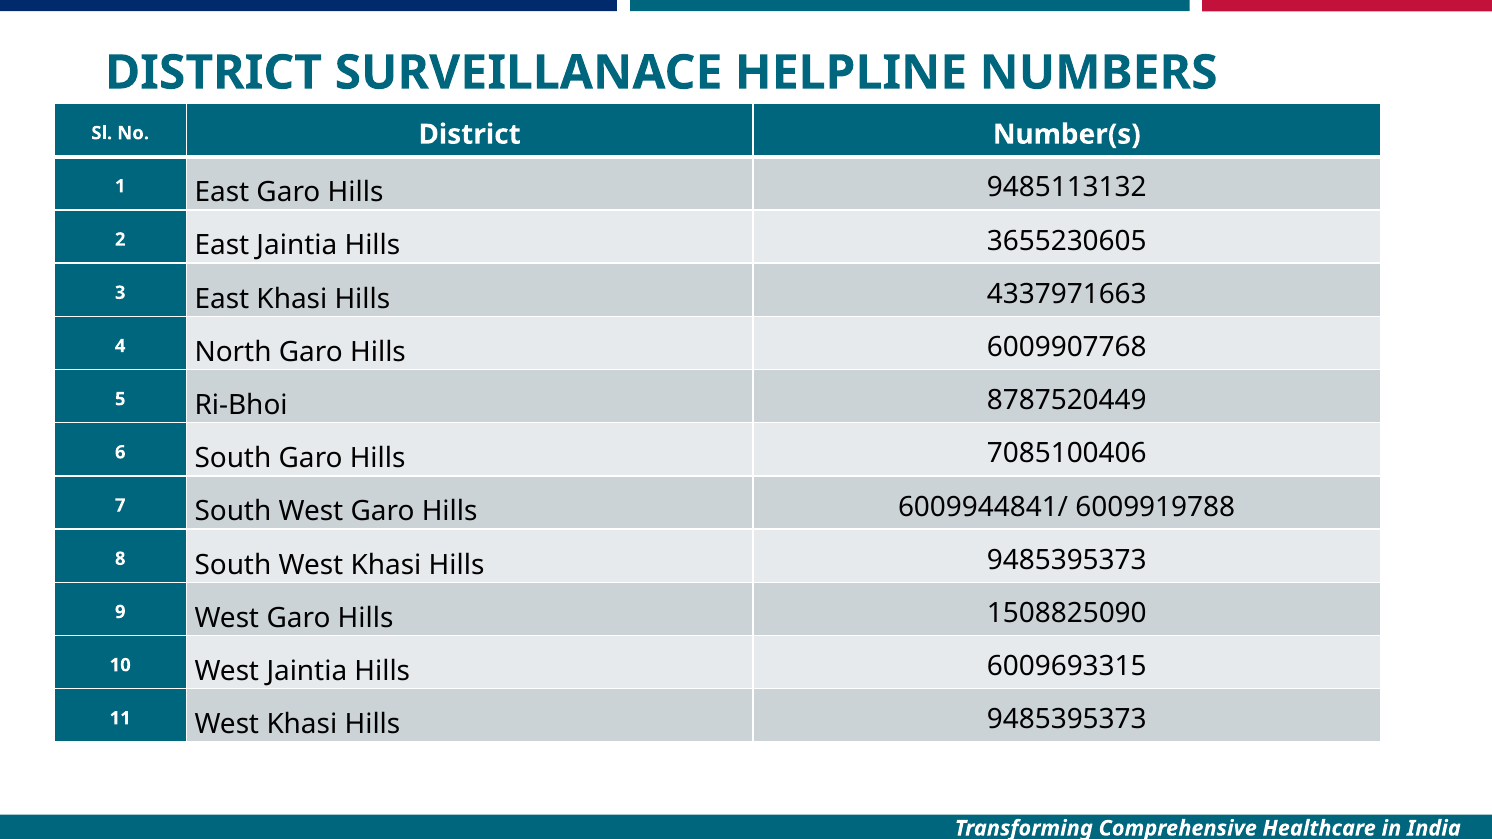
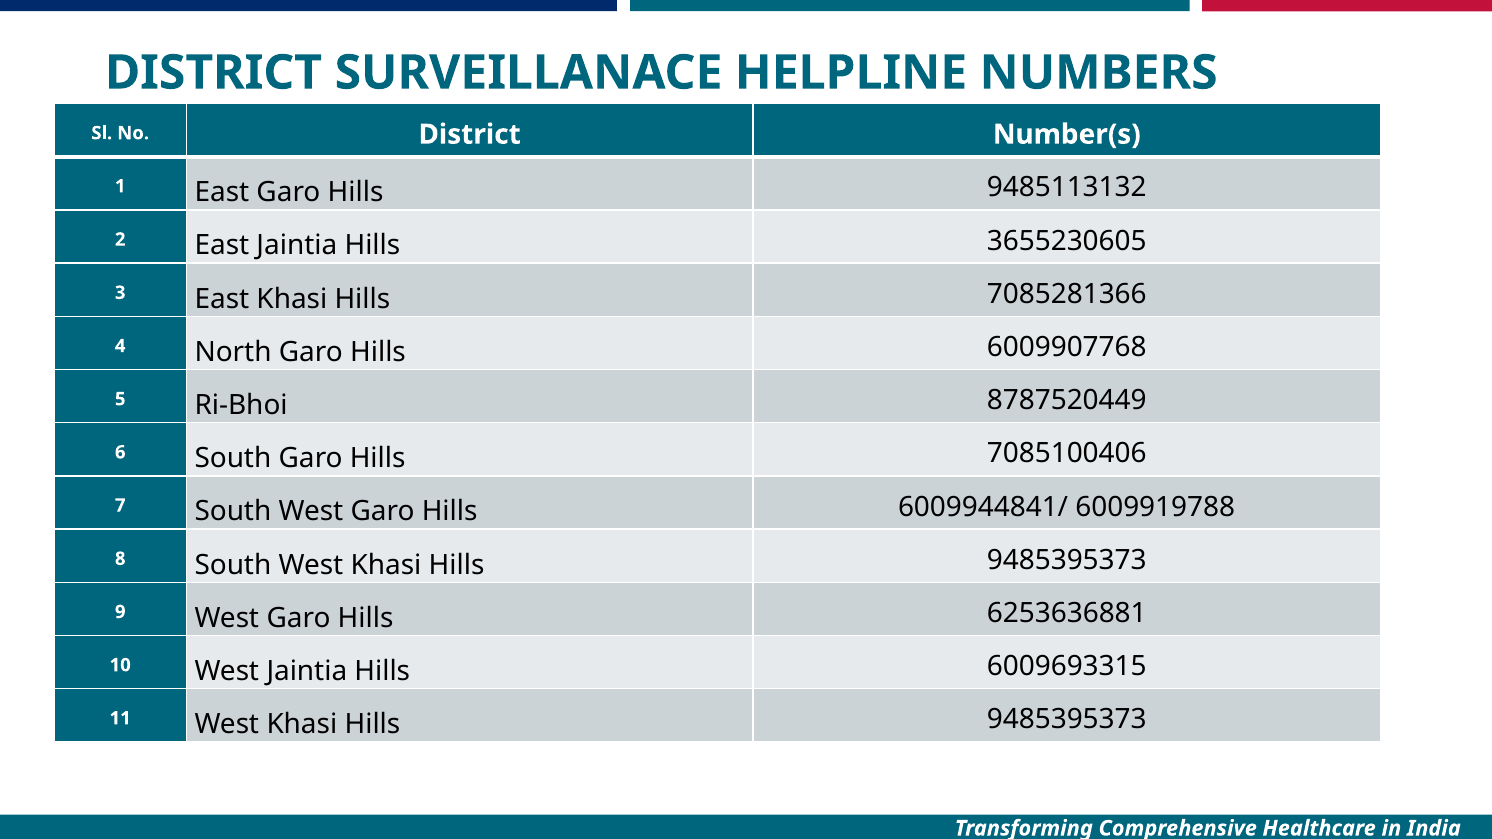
4337971663: 4337971663 -> 7085281366
1508825090: 1508825090 -> 6253636881
